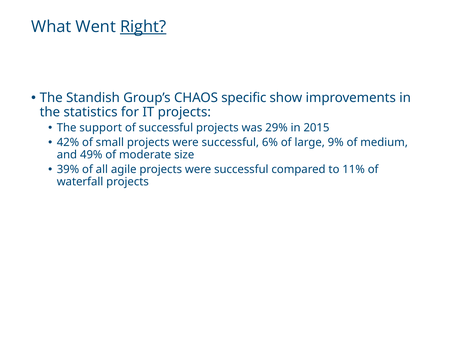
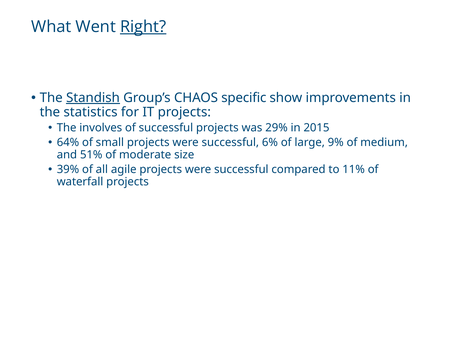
Standish underline: none -> present
support: support -> involves
42%: 42% -> 64%
49%: 49% -> 51%
